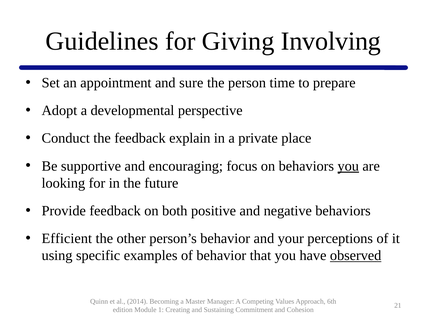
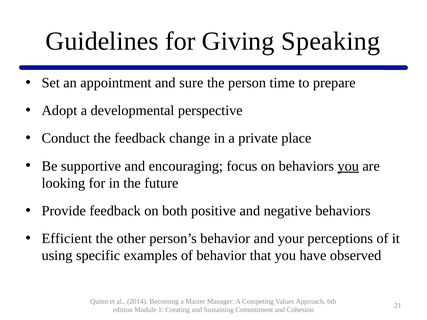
Involving: Involving -> Speaking
explain: explain -> change
observed underline: present -> none
